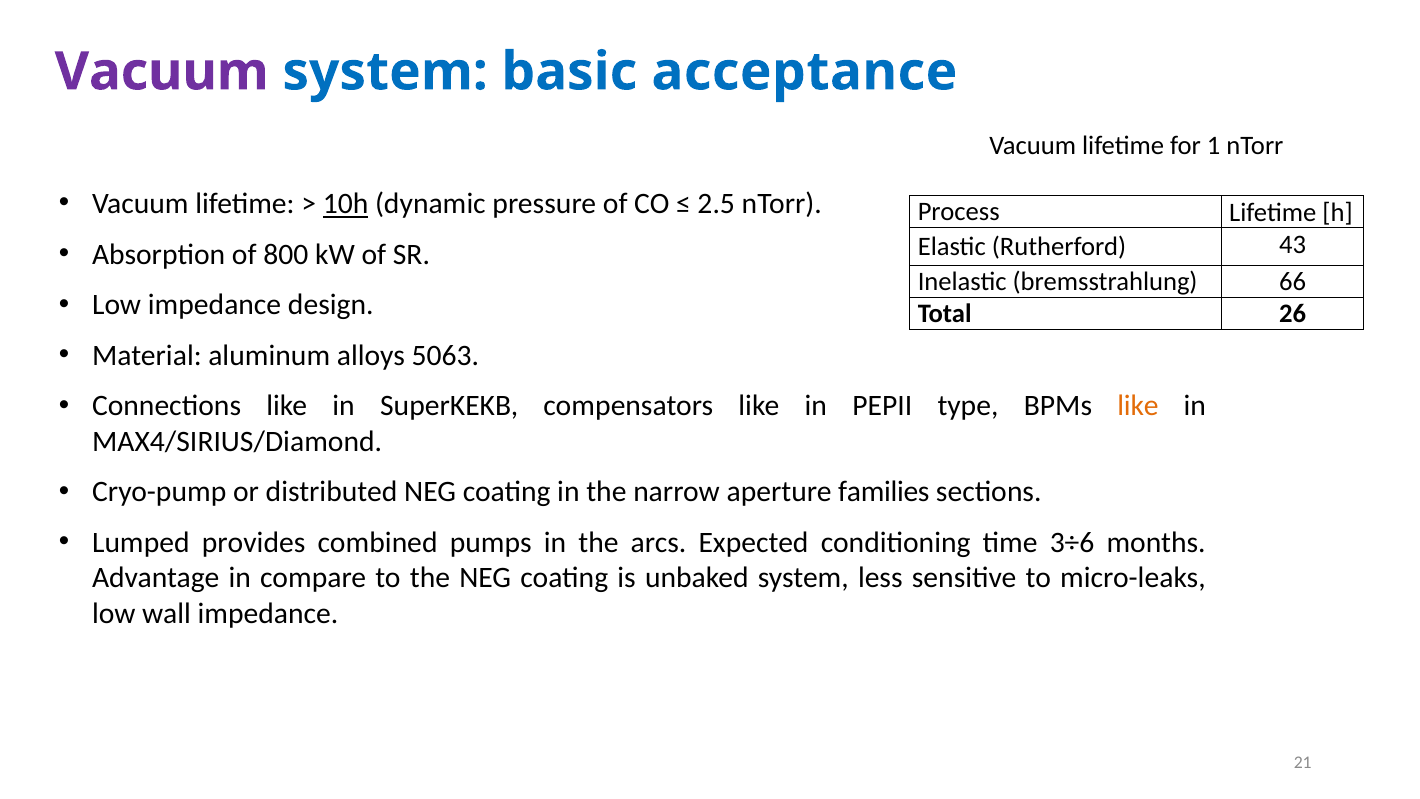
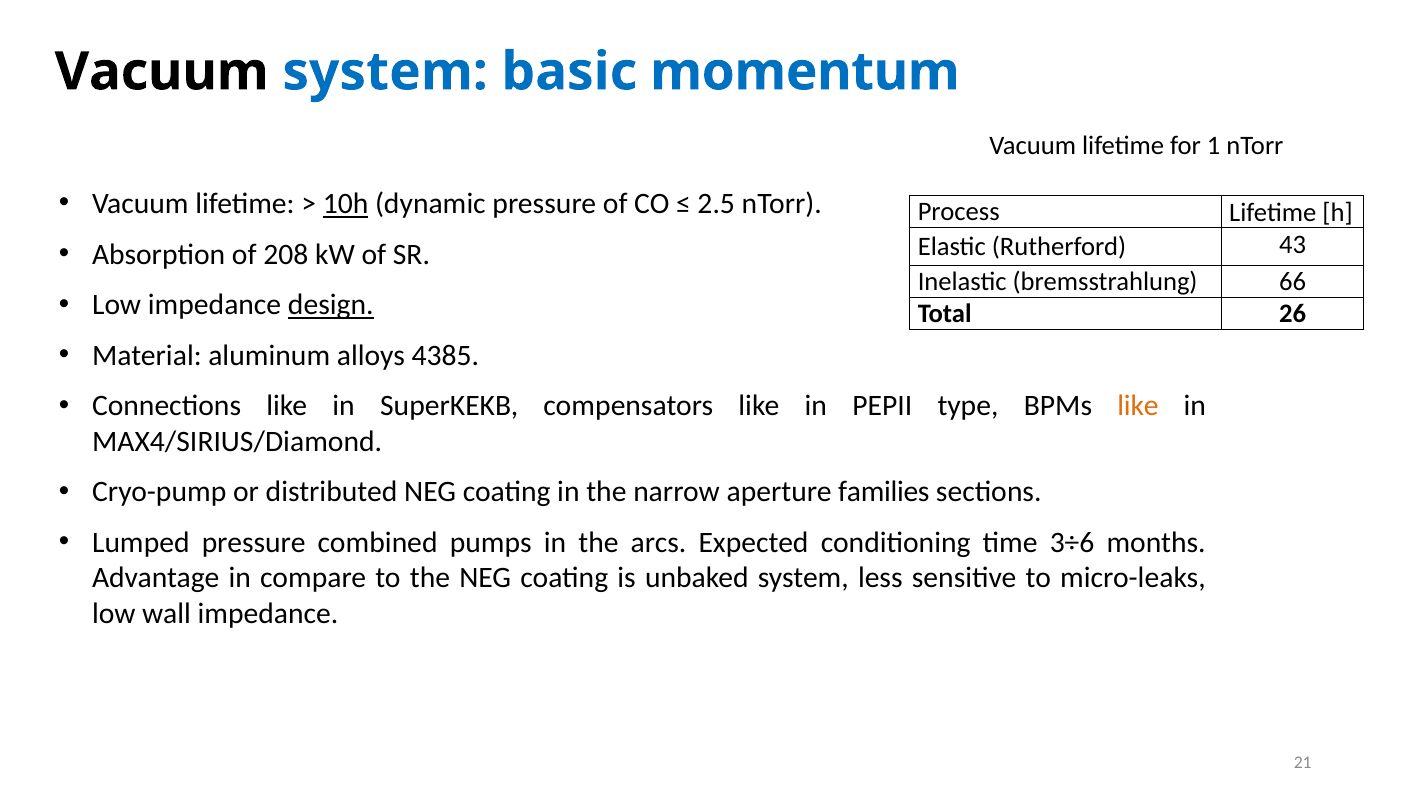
Vacuum at (162, 72) colour: purple -> black
acceptance: acceptance -> momentum
800: 800 -> 208
design underline: none -> present
5063: 5063 -> 4385
Lumped provides: provides -> pressure
